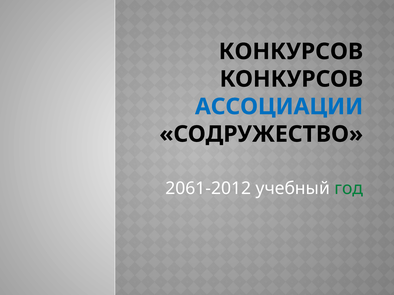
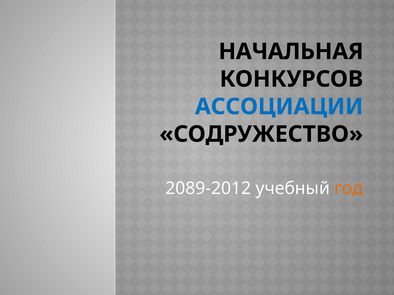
КОНКУРСОВ at (291, 52): КОНКУРСОВ -> НАЧАЛЬНАЯ
2061-2012: 2061-2012 -> 2089-2012
год colour: green -> orange
